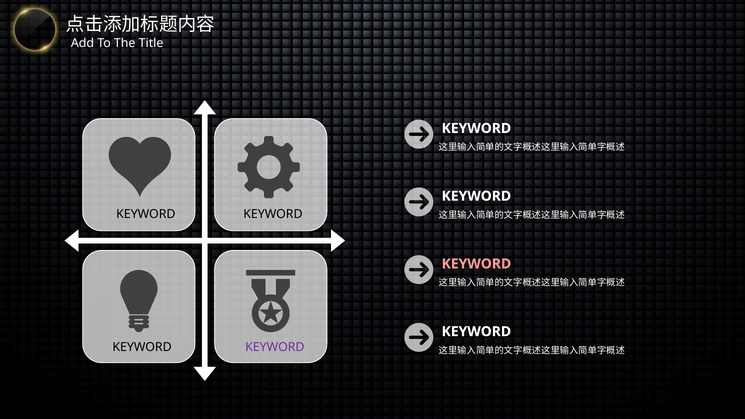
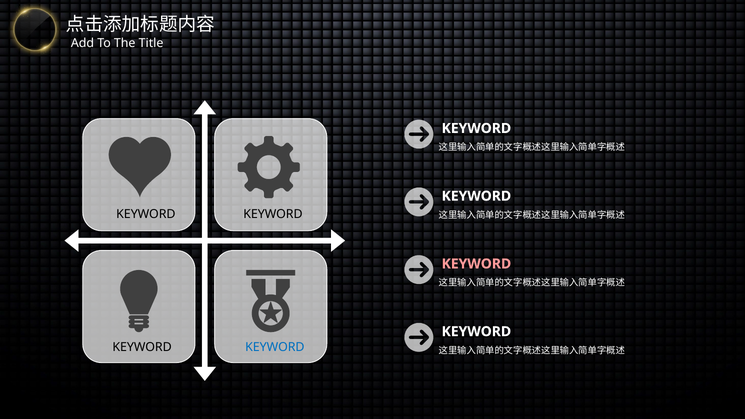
KEYWORD at (275, 347) colour: purple -> blue
